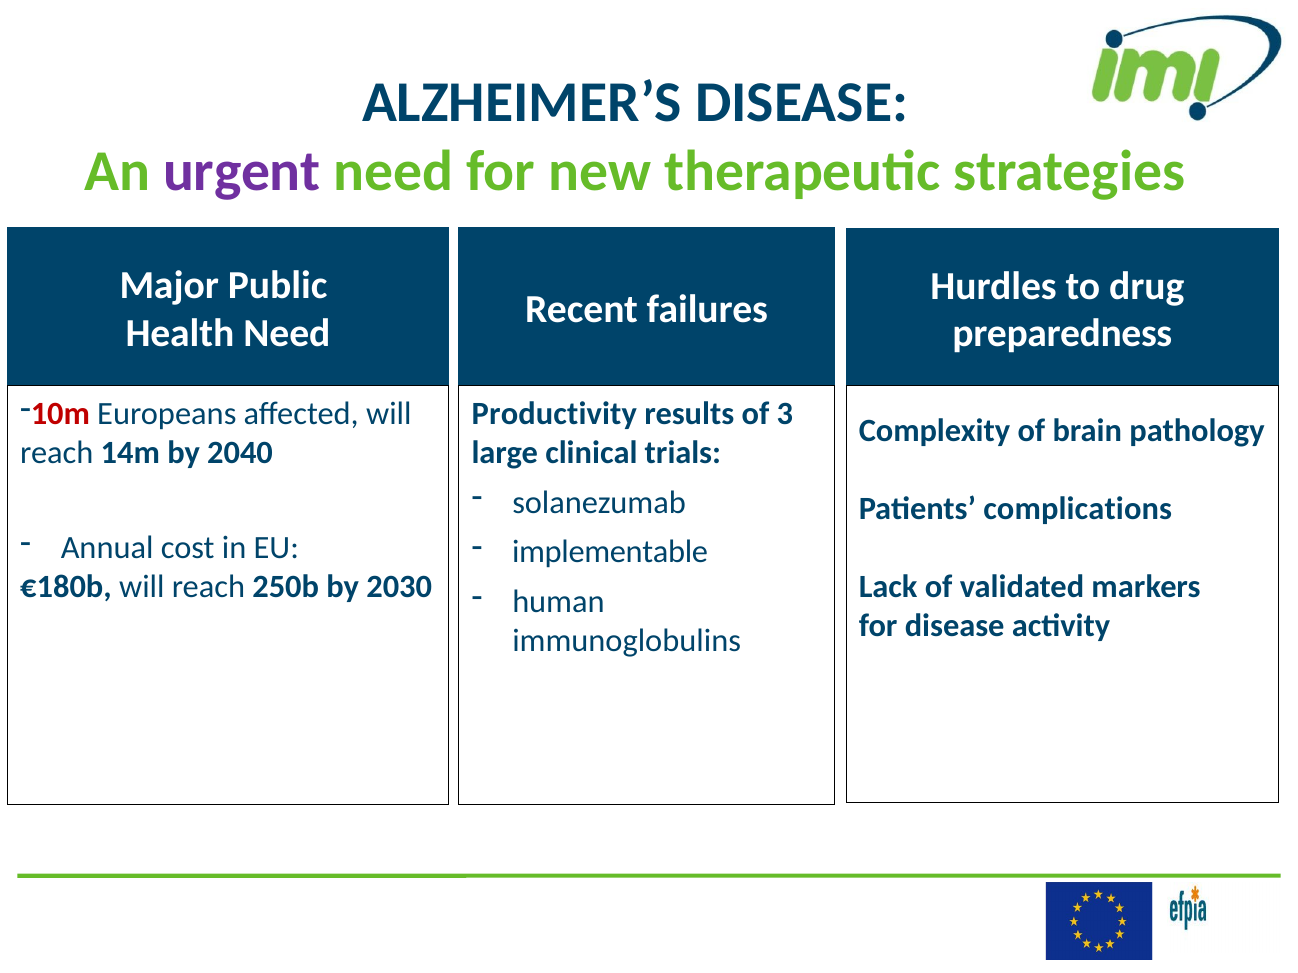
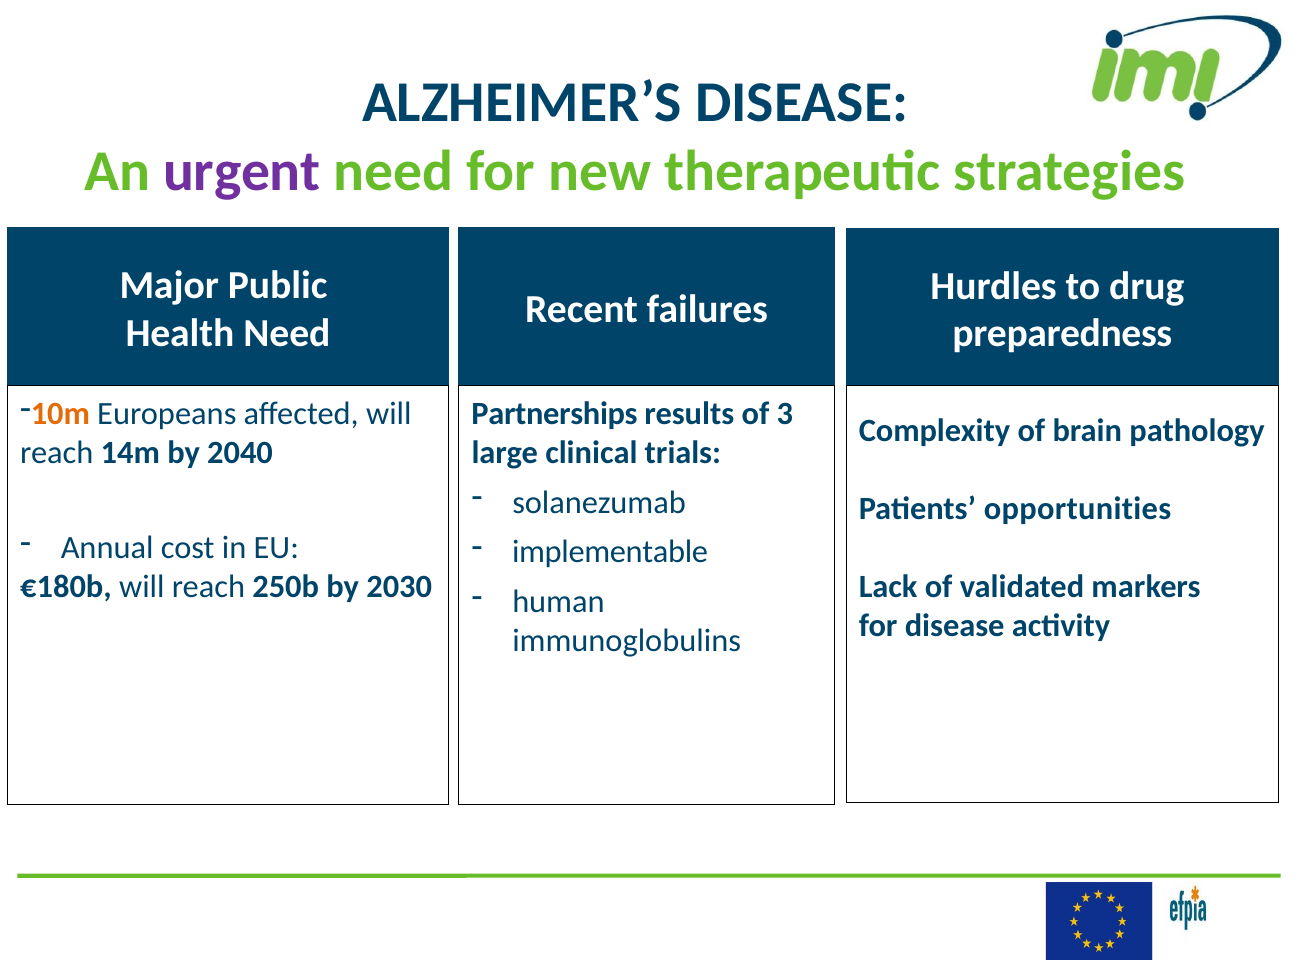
10m colour: red -> orange
Productivity: Productivity -> Partnerships
complications: complications -> opportunities
